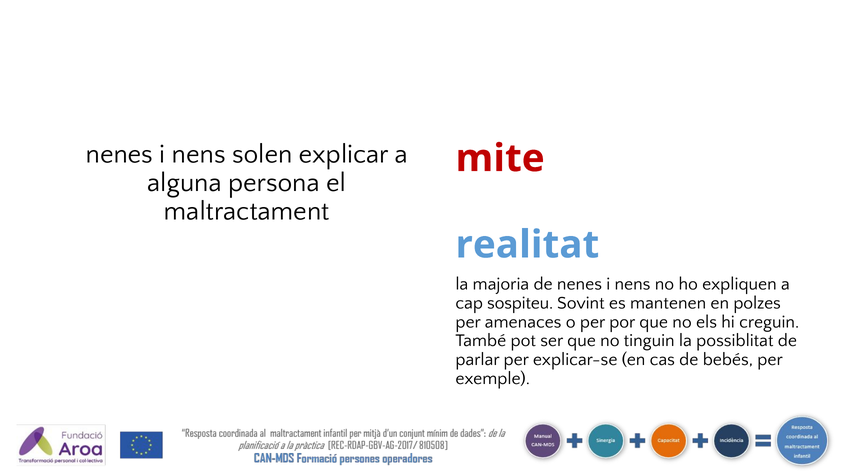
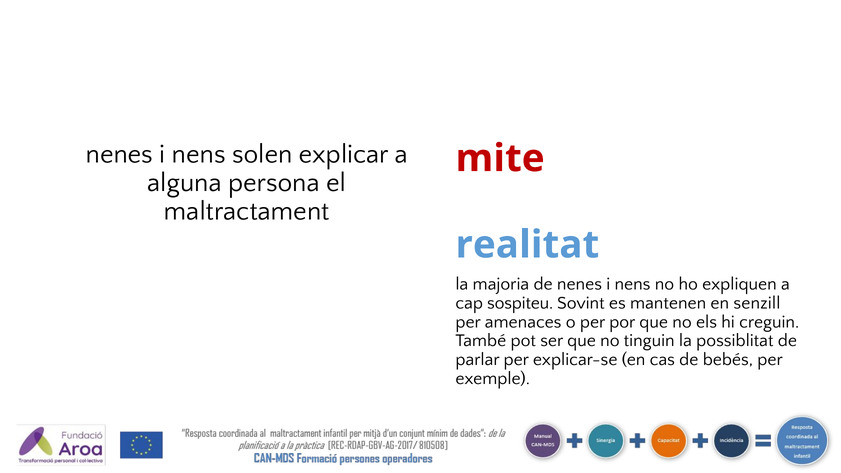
polzes: polzes -> senzill
